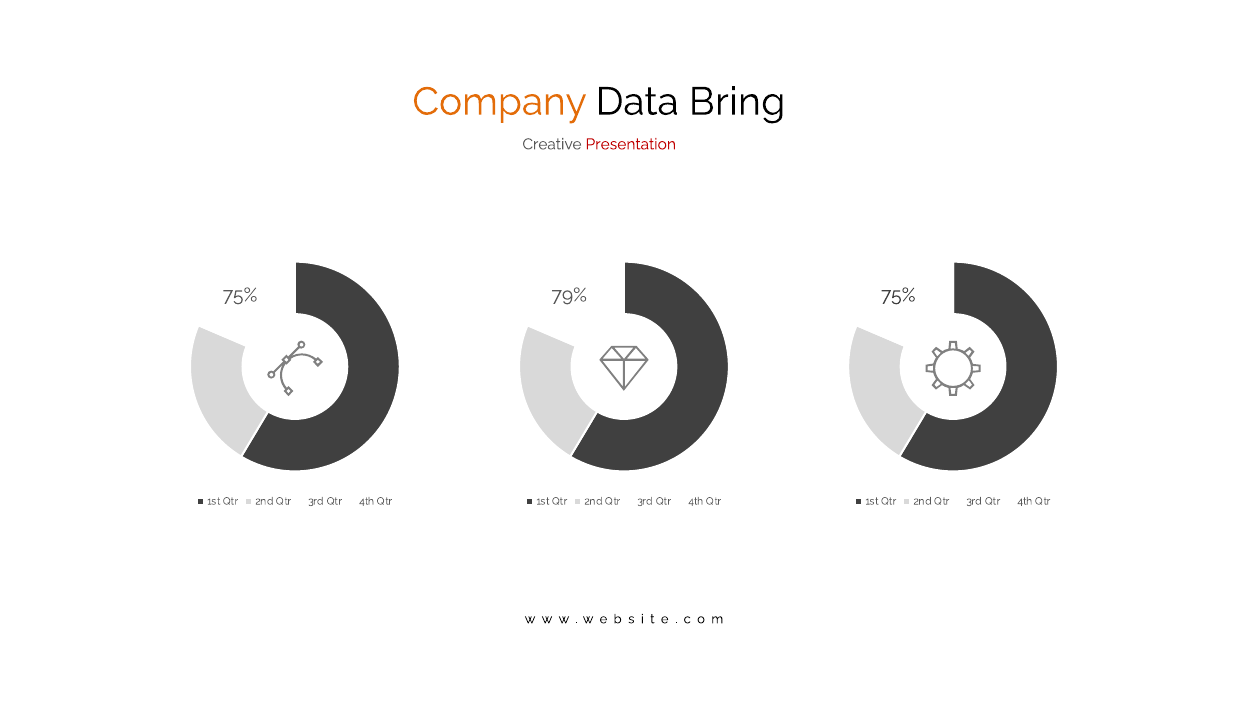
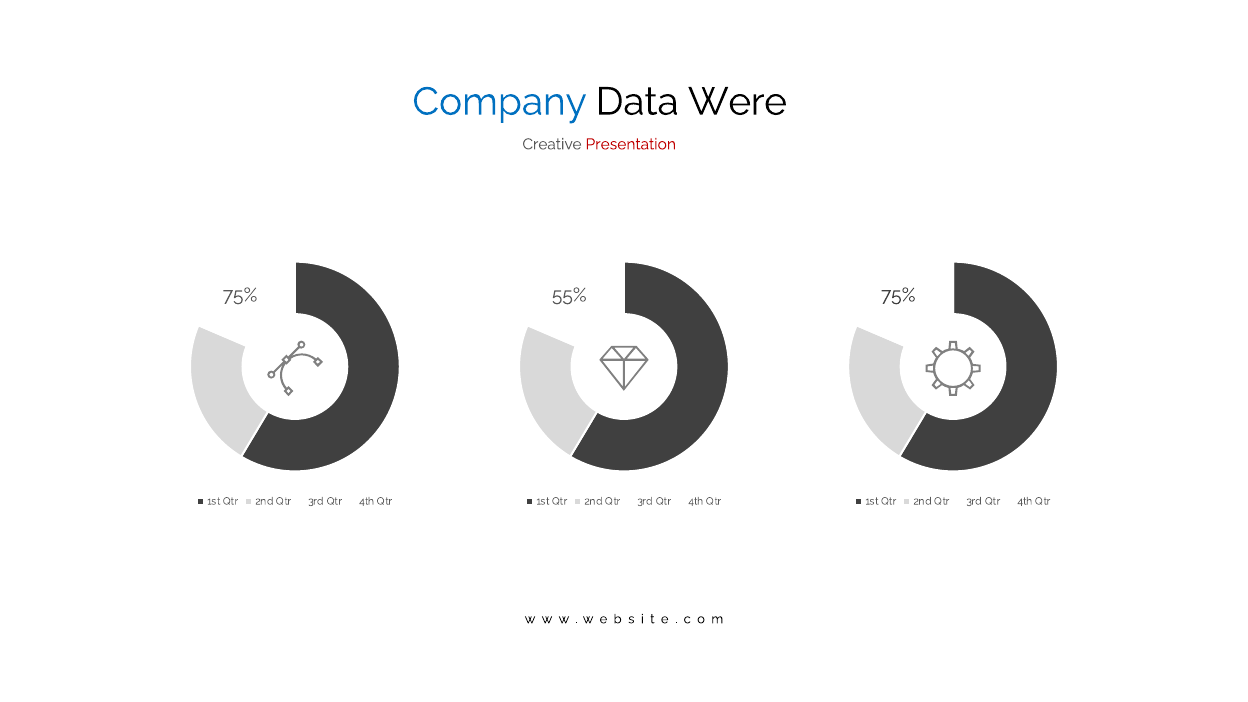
Company colour: orange -> blue
Bring: Bring -> Were
79%: 79% -> 55%
